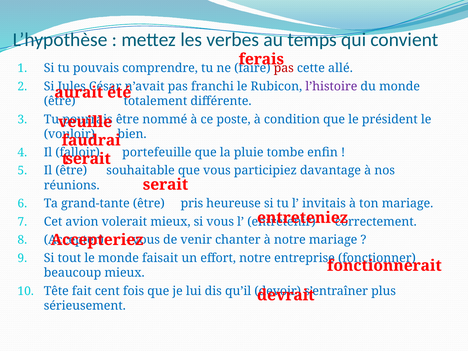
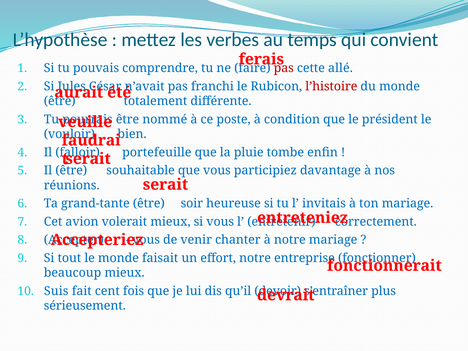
l’histoire colour: purple -> red
pris: pris -> soir
Tête: Tête -> Suis
